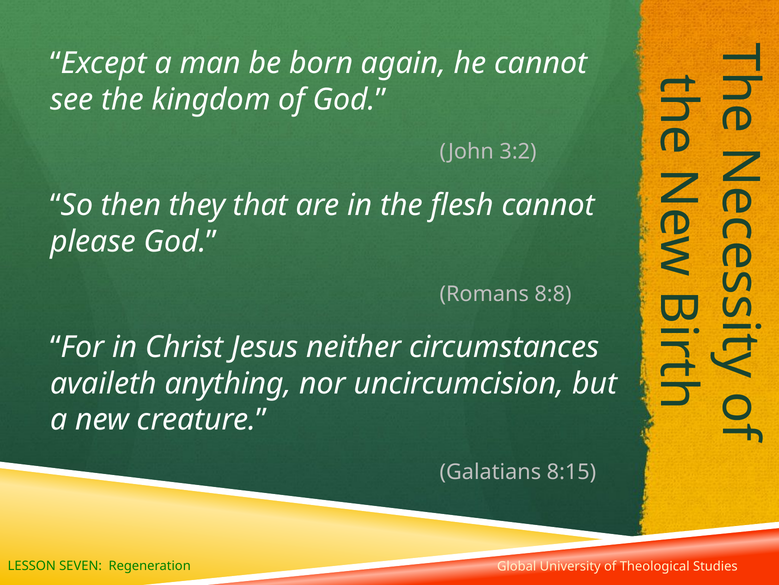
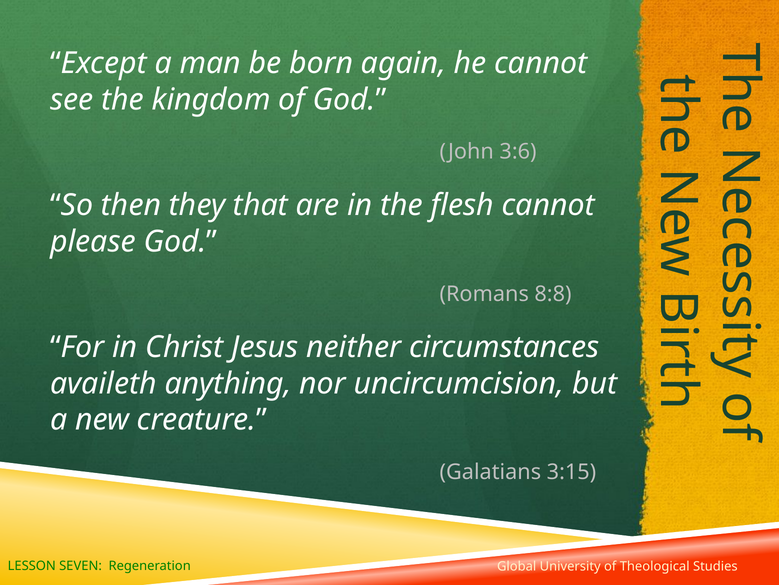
3:2: 3:2 -> 3:6
8:15: 8:15 -> 3:15
